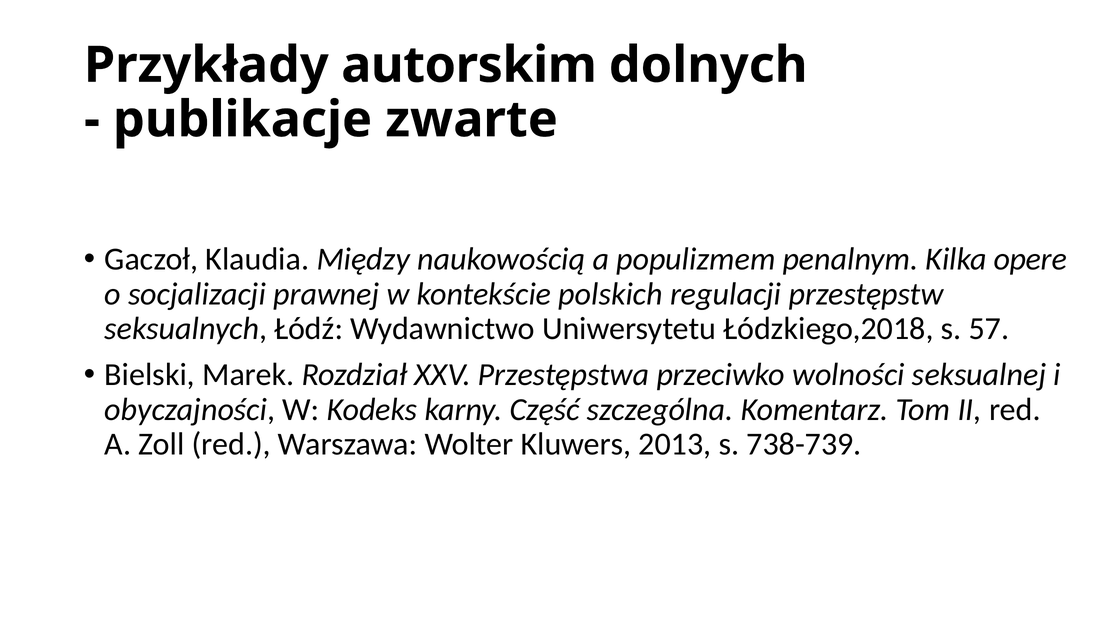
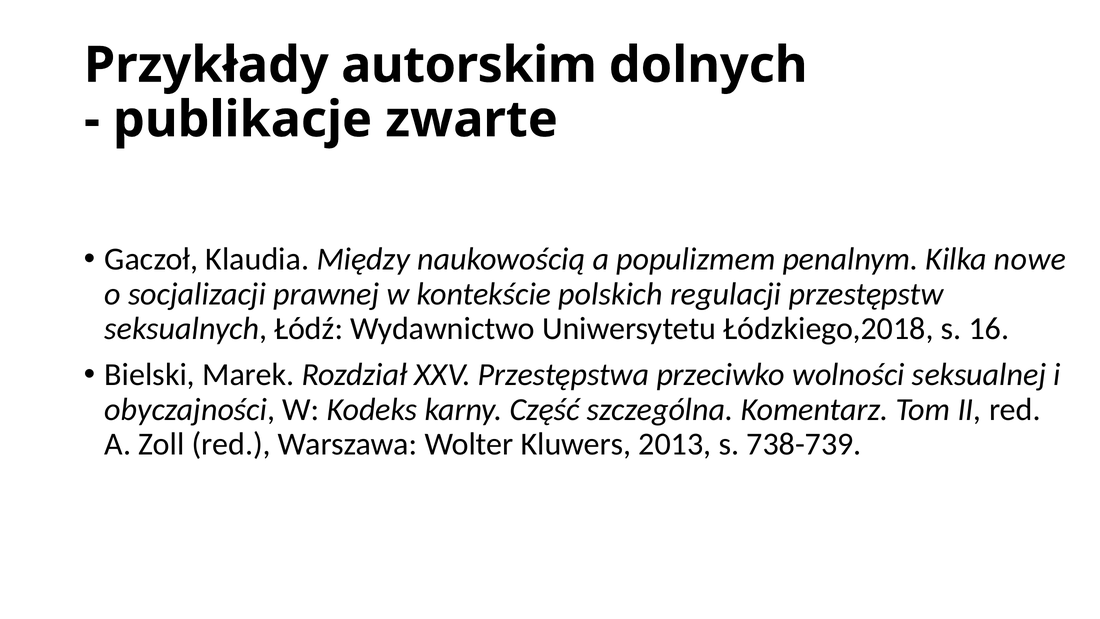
opere: opere -> nowe
57: 57 -> 16
